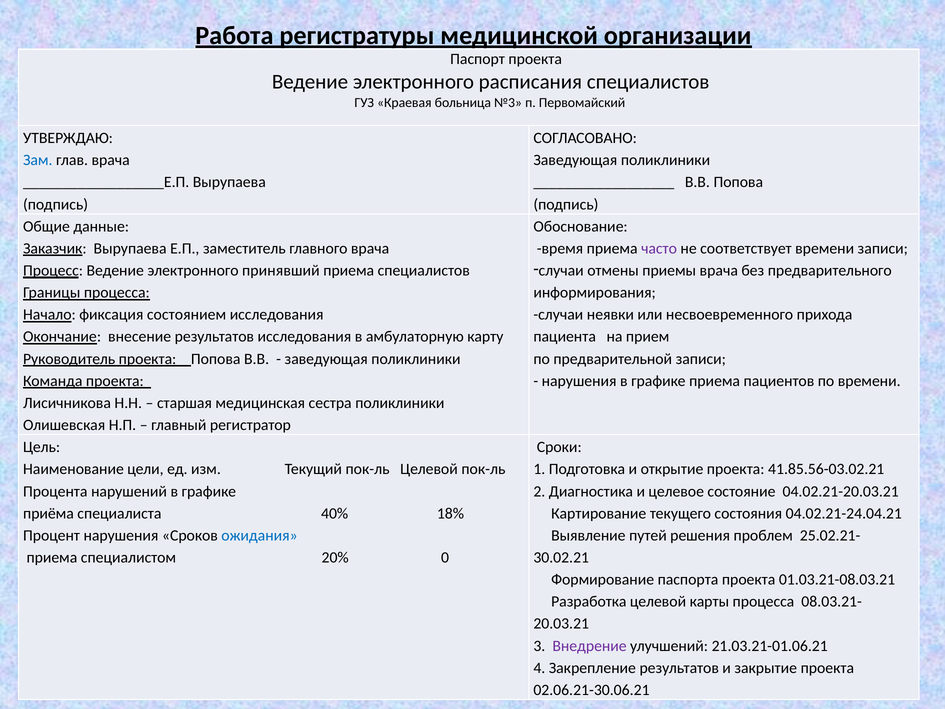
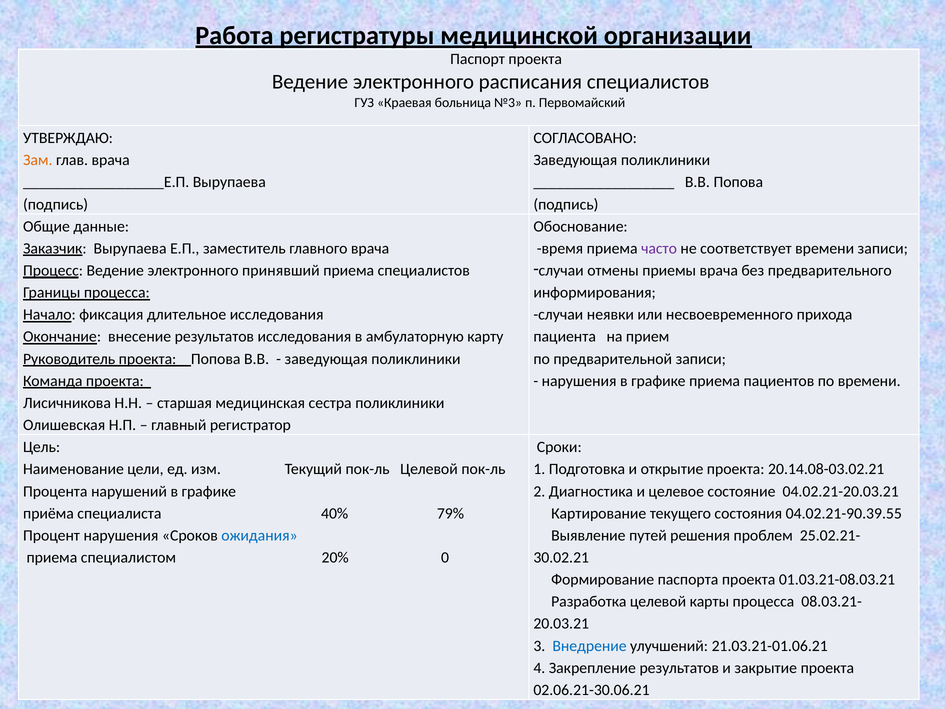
Зам colour: blue -> orange
состоянием: состоянием -> длительное
41.85.56-03.02.21: 41.85.56-03.02.21 -> 20.14.08-03.02.21
18%: 18% -> 79%
04.02.21-24.04.21: 04.02.21-24.04.21 -> 04.02.21-90.39.55
Внедрение colour: purple -> blue
